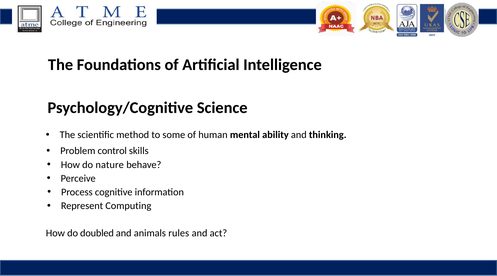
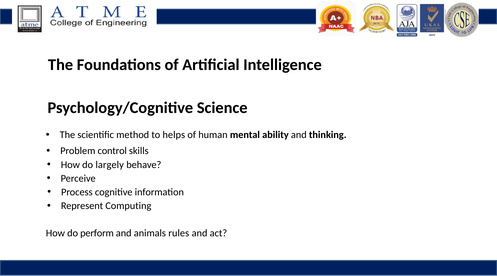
some: some -> helps
nature: nature -> largely
doubled: doubled -> perform
